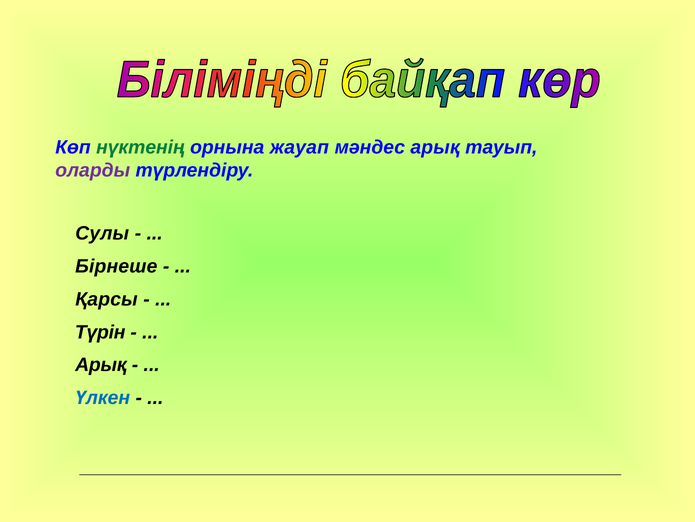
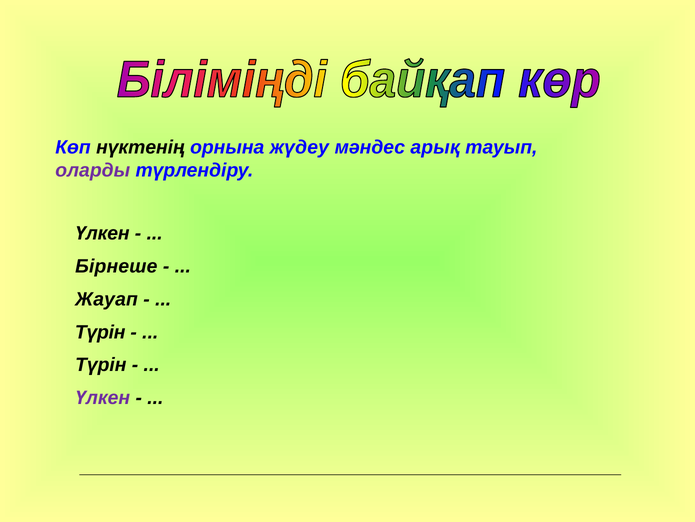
нүктенің colour: green -> black
жауап: жауап -> жүдеу
Сулы at (102, 233): Сулы -> Үлкен
Қарсы: Қарсы -> Жауап
Арық at (101, 365): Арық -> Түрін
Үлкен at (103, 397) colour: blue -> purple
